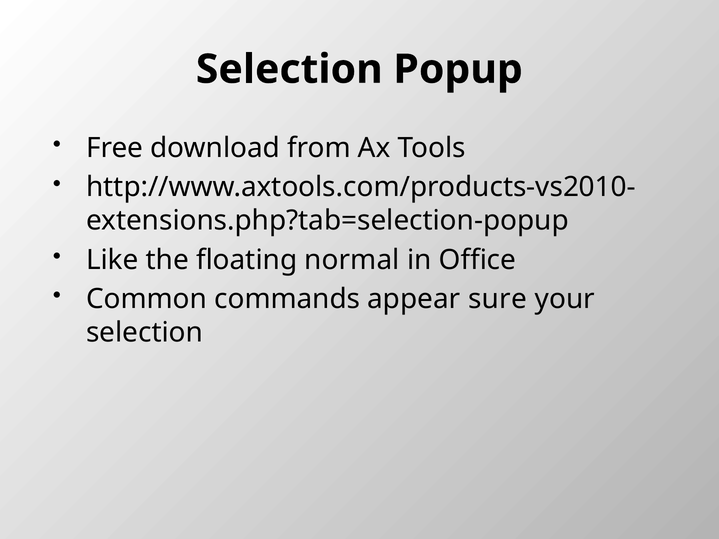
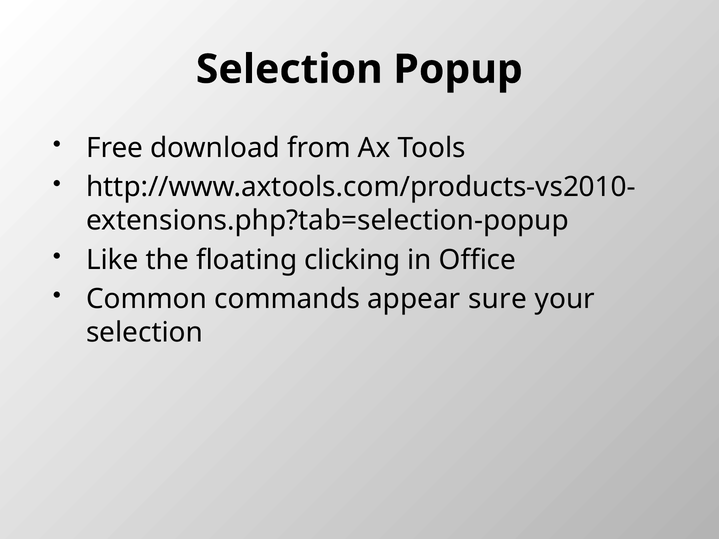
normal: normal -> clicking
